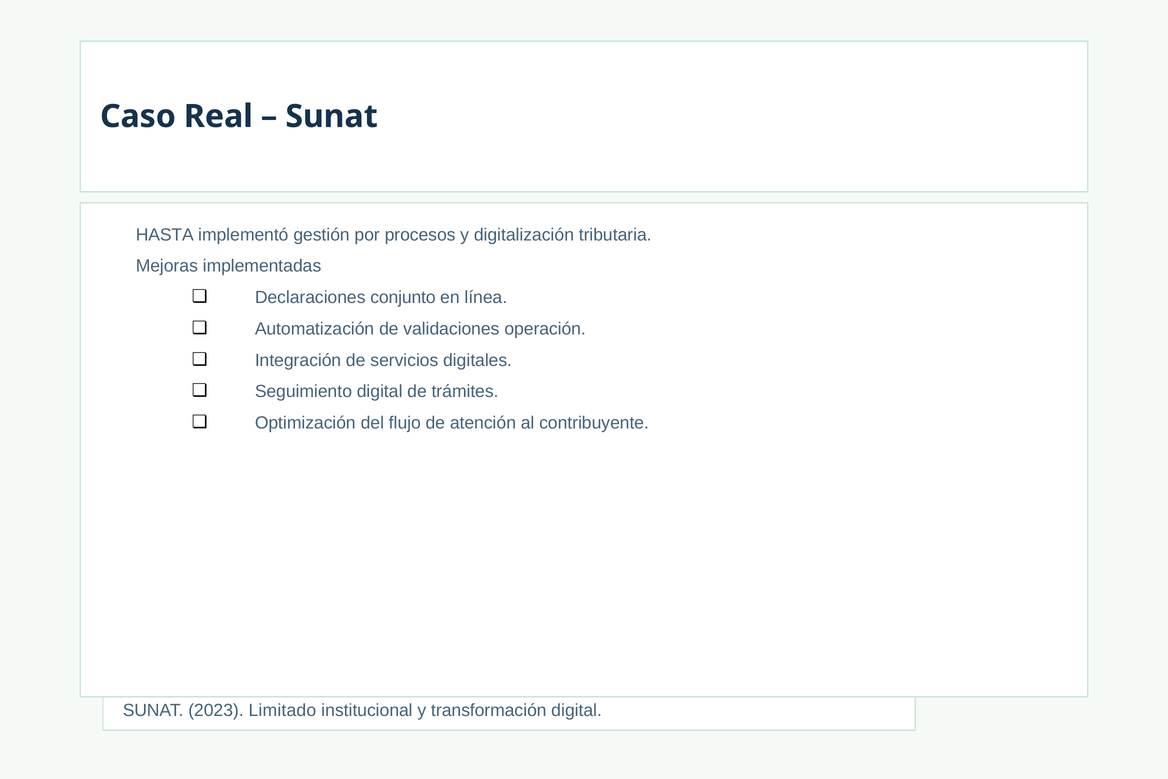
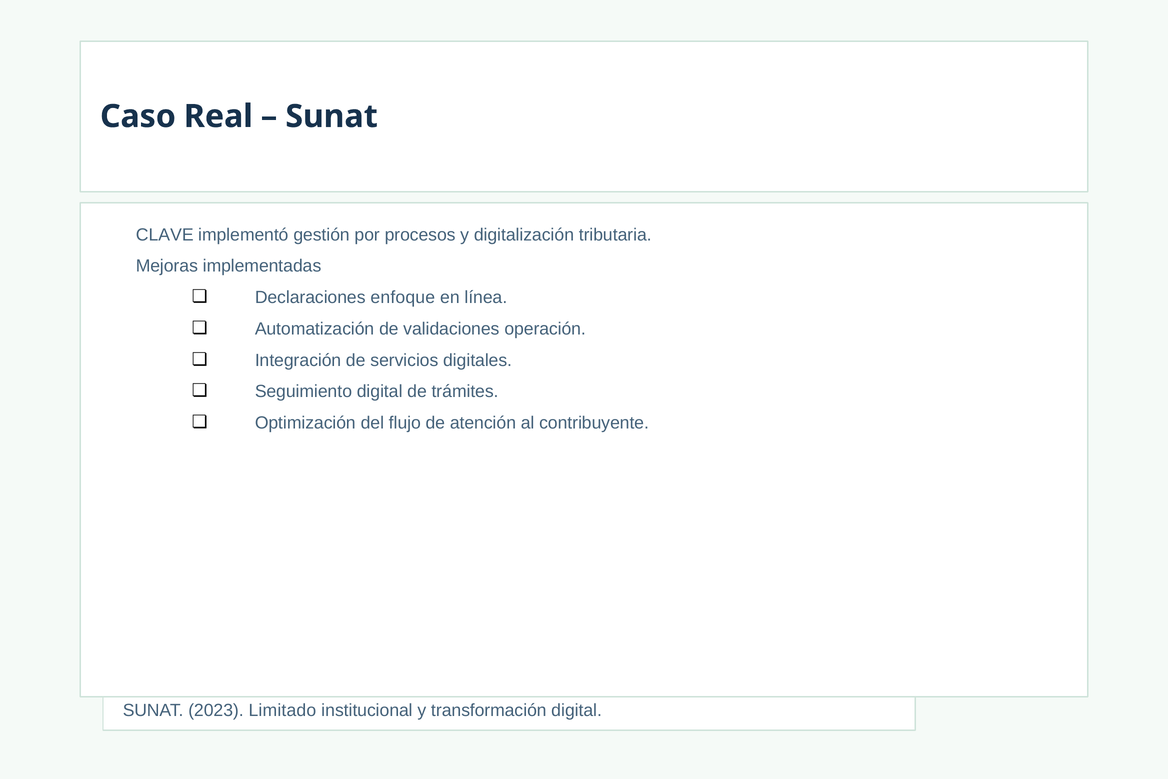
HASTA: HASTA -> CLAVE
conjunto: conjunto -> enfoque
